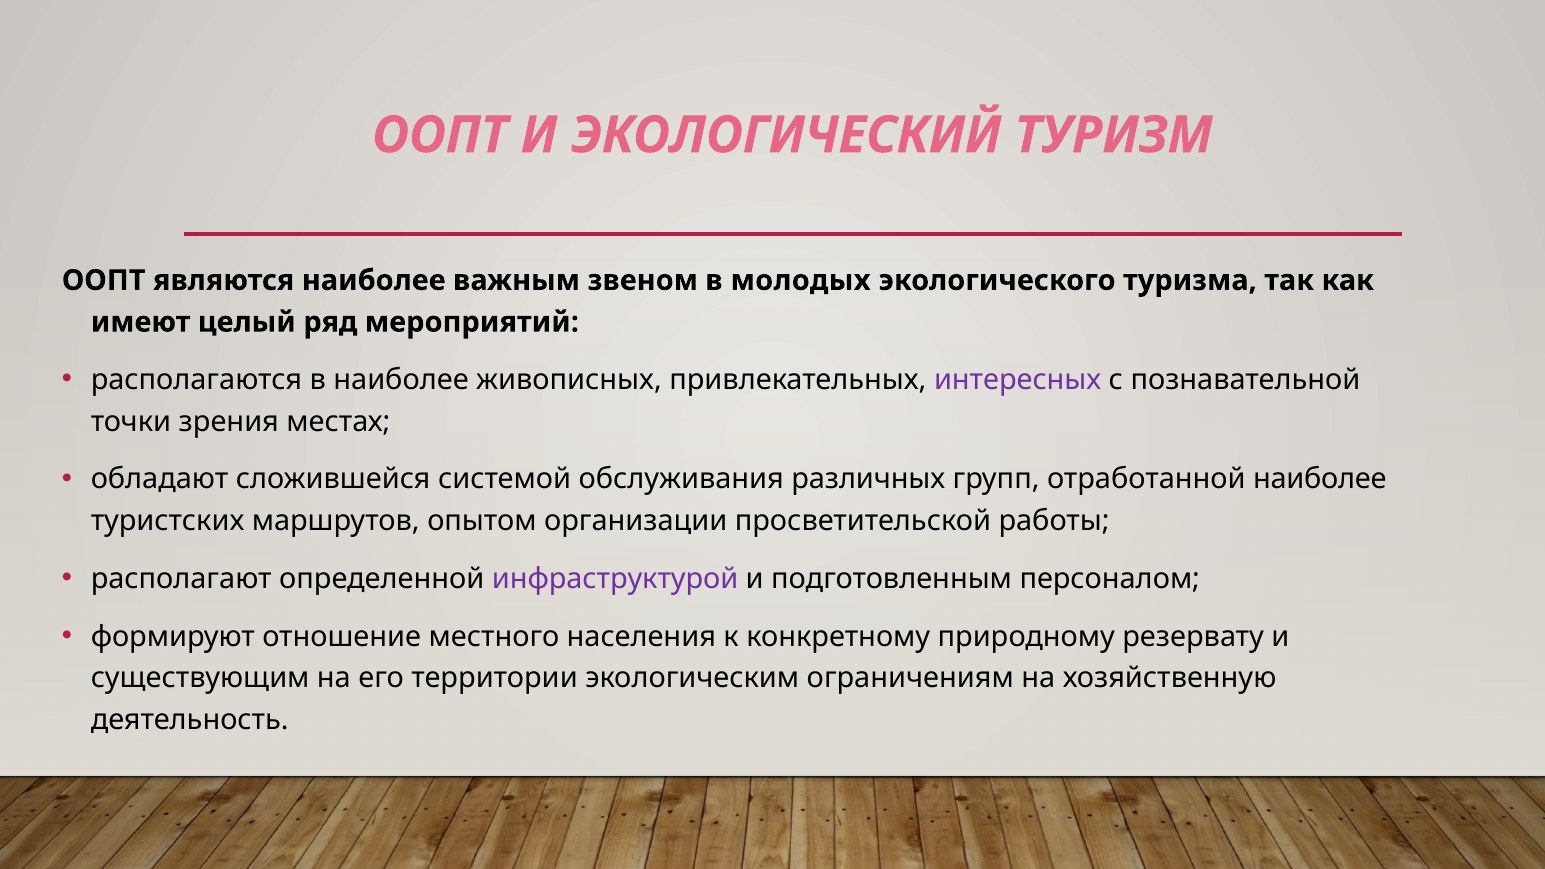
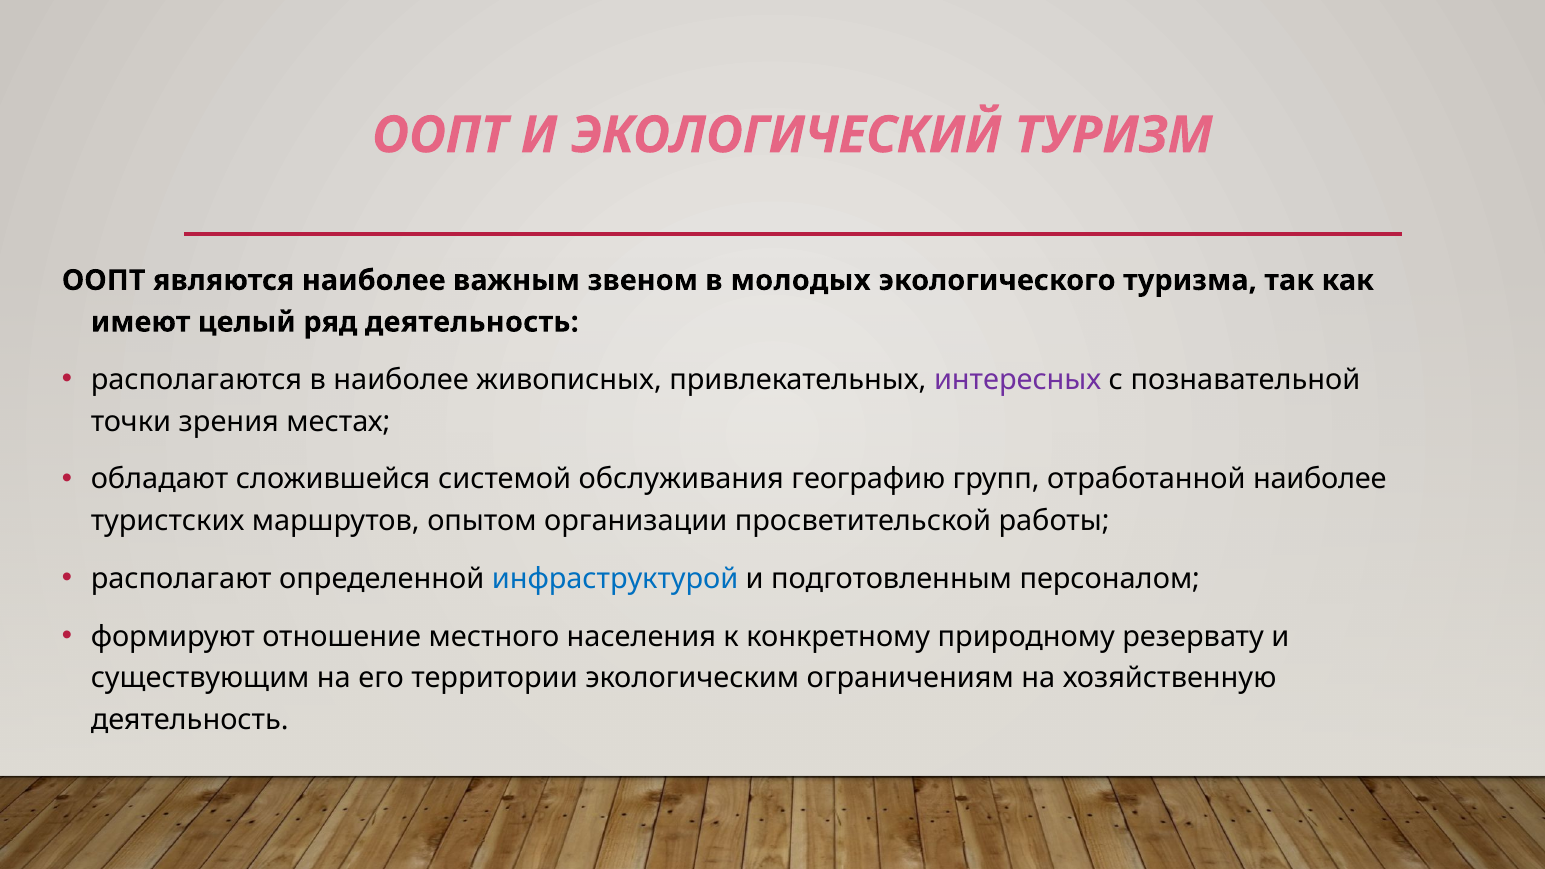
ряд мероприятий: мероприятий -> деятельность
различных: различных -> географию
инфраструктурой colour: purple -> blue
